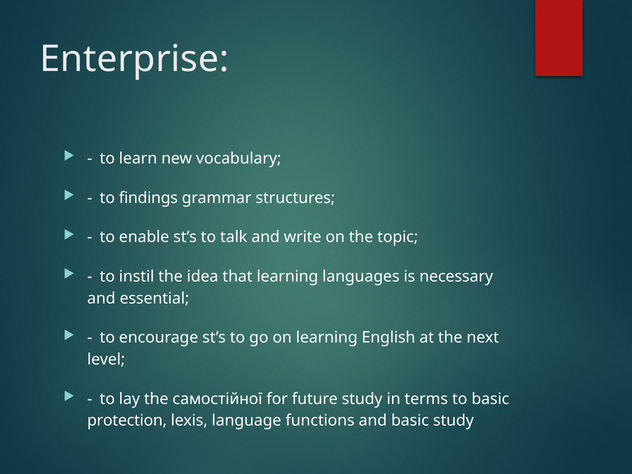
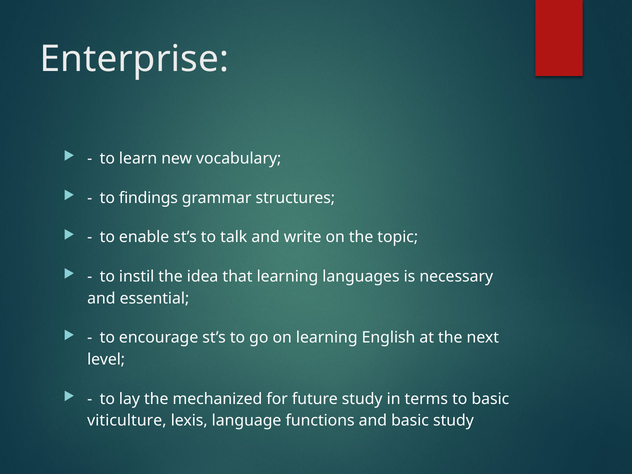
самостійної: самостійної -> mechanized
protection: protection -> viticulture
